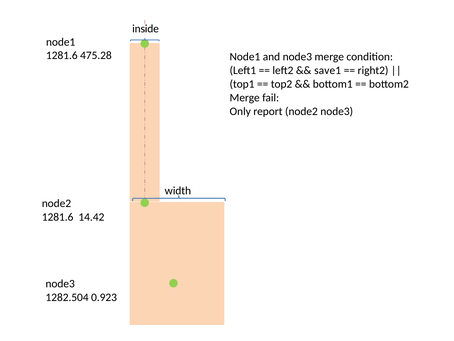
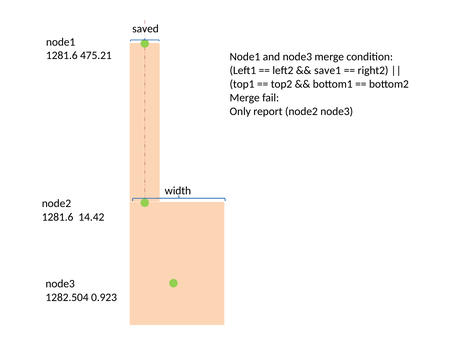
inside: inside -> saved
475.28: 475.28 -> 475.21
